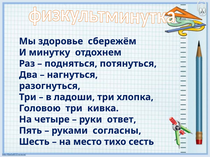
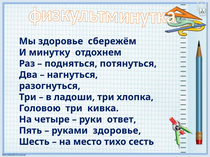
руками согласны: согласны -> здоровье
